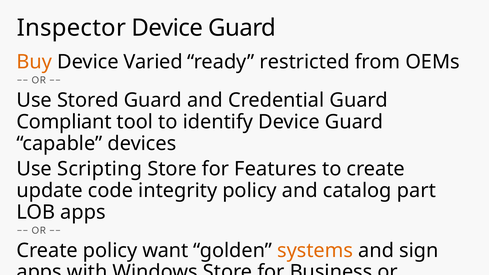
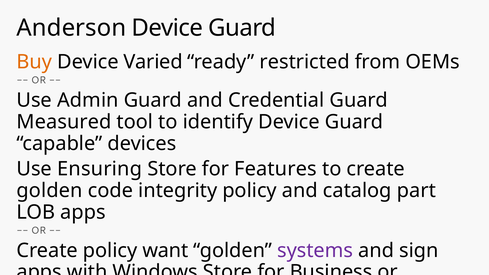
Inspector: Inspector -> Anderson
Stored: Stored -> Admin
Compliant: Compliant -> Measured
Scripting: Scripting -> Ensuring
update at (50, 191): update -> golden
systems colour: orange -> purple
